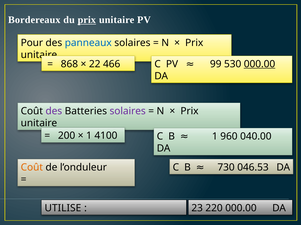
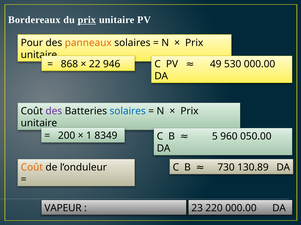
panneaux colour: blue -> orange
466: 466 -> 946
99: 99 -> 49
000.00 at (260, 64) underline: present -> none
solaires at (128, 111) colour: purple -> blue
4100: 4100 -> 8349
B 1: 1 -> 5
040.00: 040.00 -> 050.00
046.53: 046.53 -> 130.89
UTILISE: UTILISE -> VAPEUR
